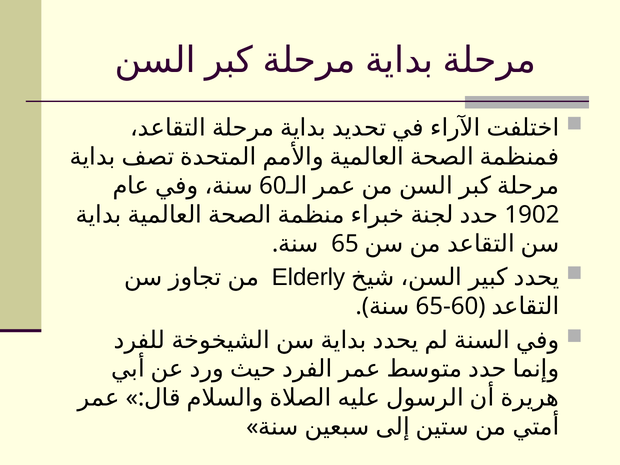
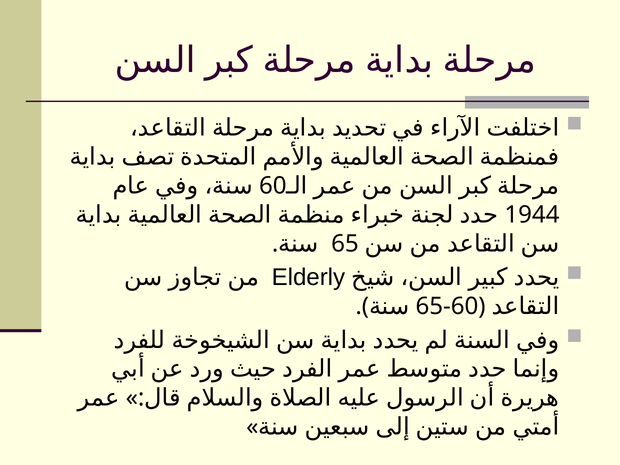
1902: 1902 -> 1944
